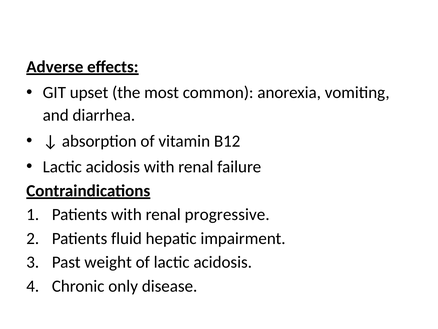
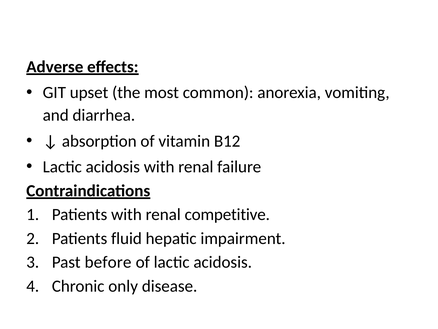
progressive: progressive -> competitive
weight: weight -> before
